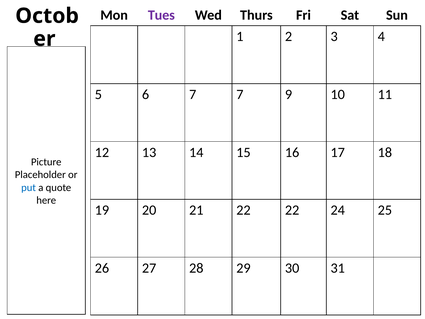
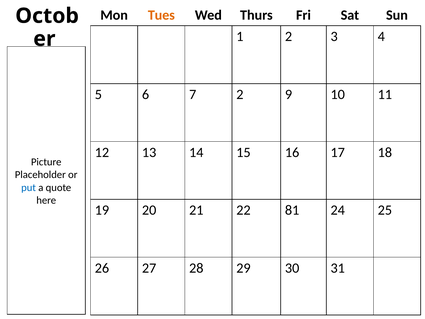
Tues colour: purple -> orange
7 7: 7 -> 2
22 22: 22 -> 81
